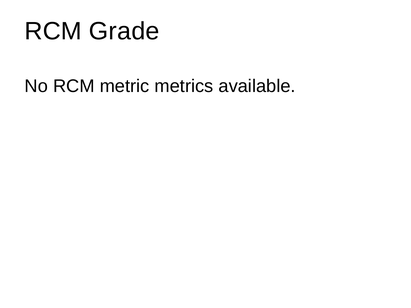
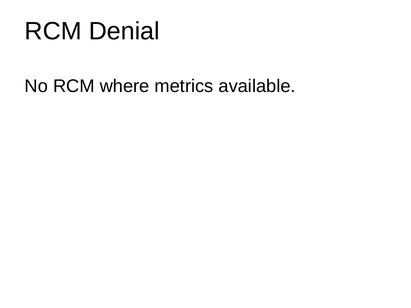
Grade: Grade -> Denial
metric: metric -> where
